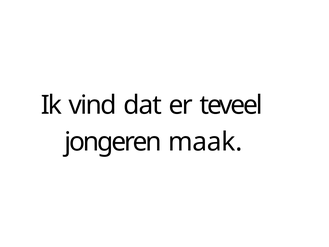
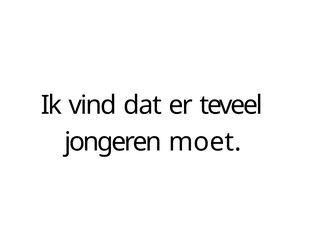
maak: maak -> moet
